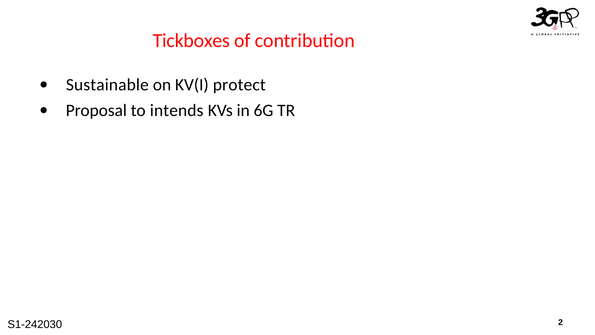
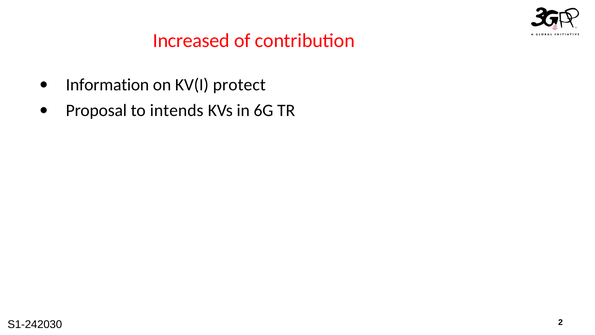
Tickboxes: Tickboxes -> Increased
Sustainable: Sustainable -> Information
